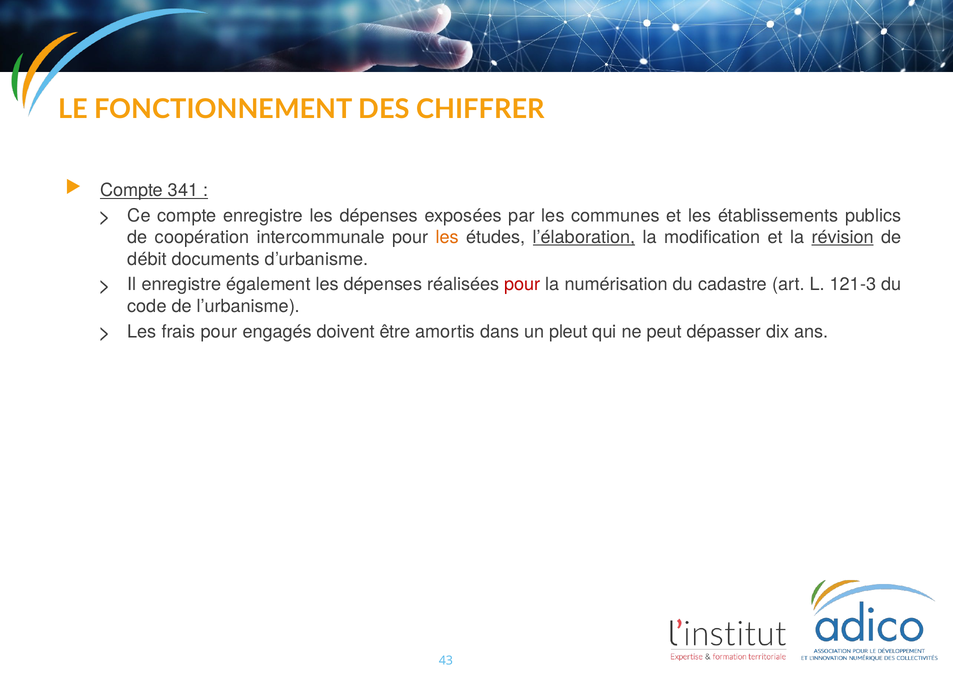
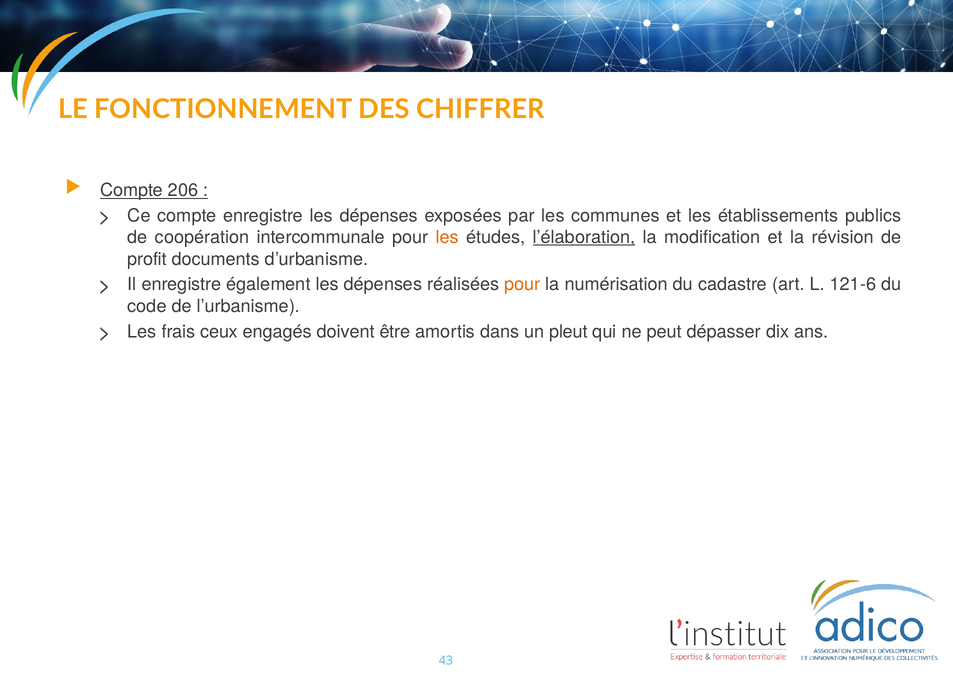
341: 341 -> 206
révision underline: present -> none
débit: débit -> profit
pour at (522, 284) colour: red -> orange
121-3: 121-3 -> 121-6
frais pour: pour -> ceux
